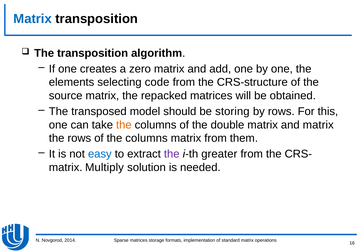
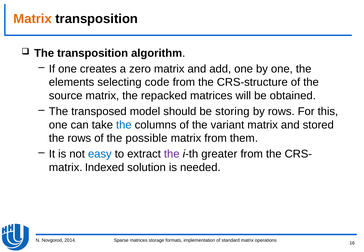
Matrix at (33, 19) colour: blue -> orange
the at (124, 125) colour: orange -> blue
double: double -> variant
and matrix: matrix -> stored
of the columns: columns -> possible
Multiply: Multiply -> Indexed
